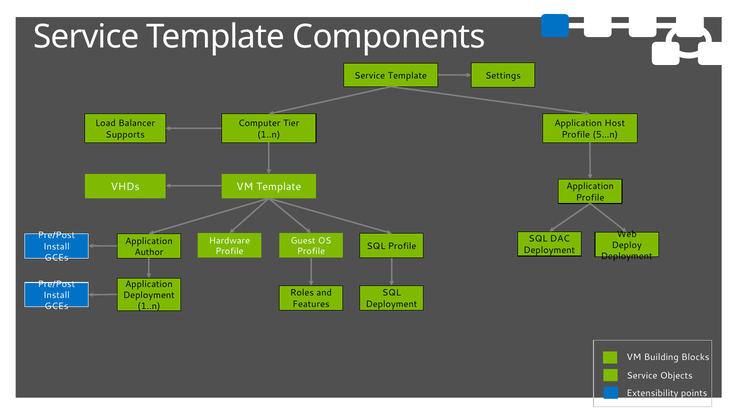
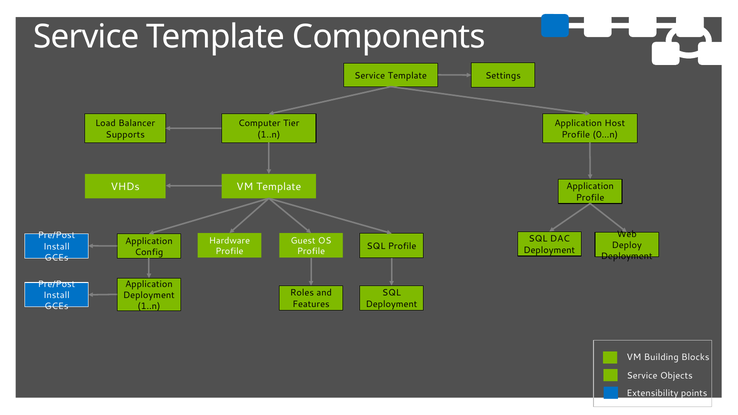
5…n: 5…n -> 0…n
Author: Author -> Config
